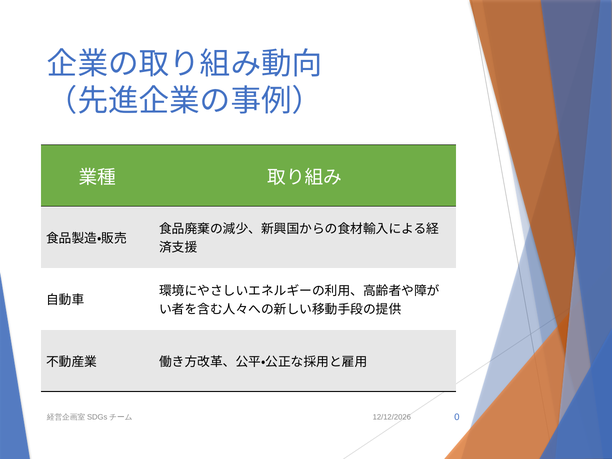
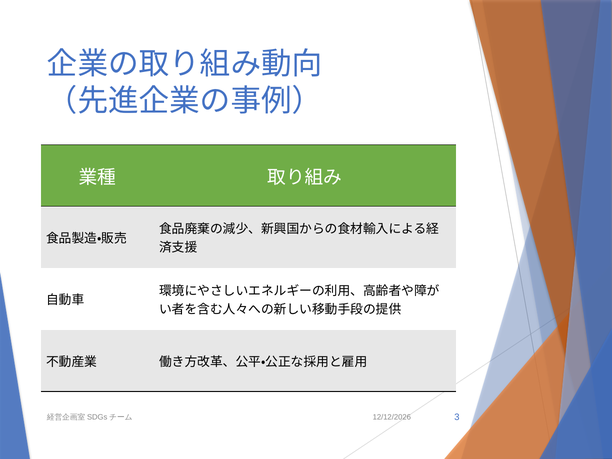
0: 0 -> 3
